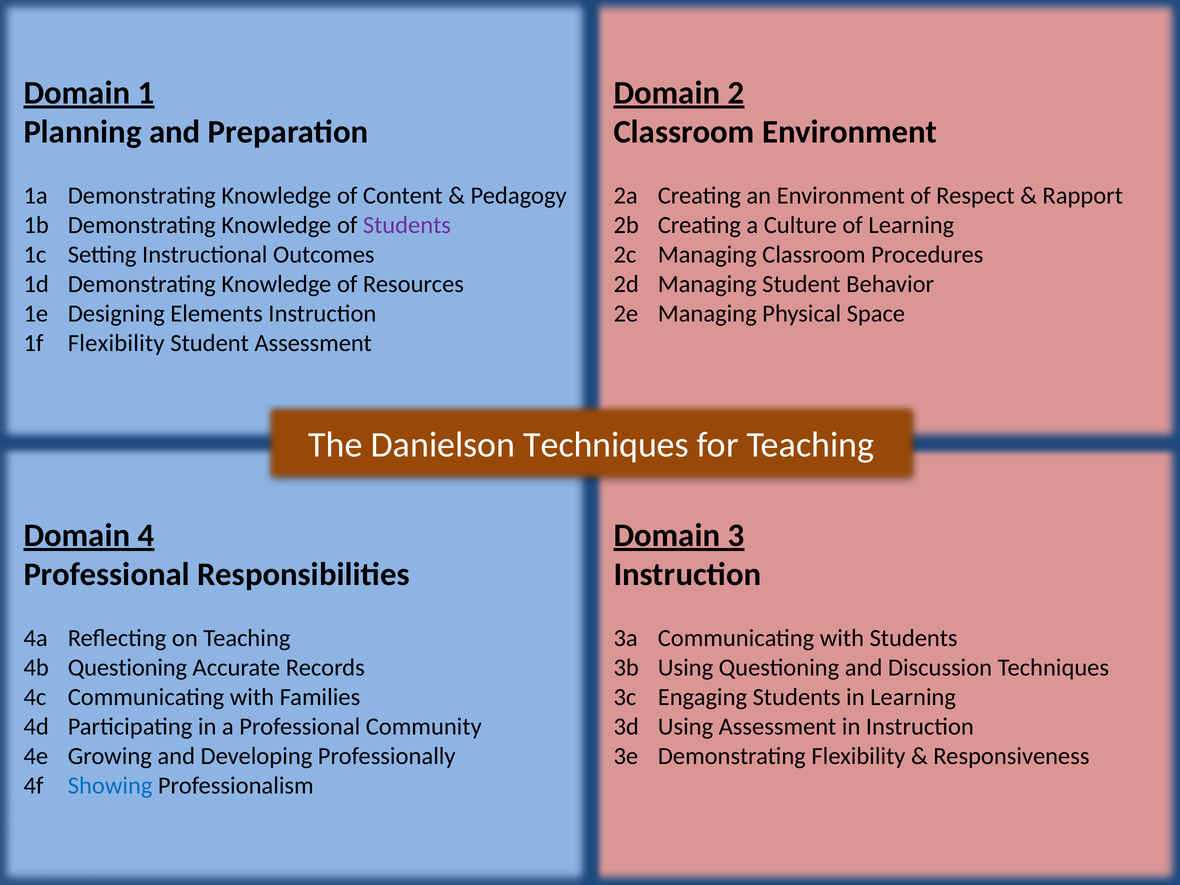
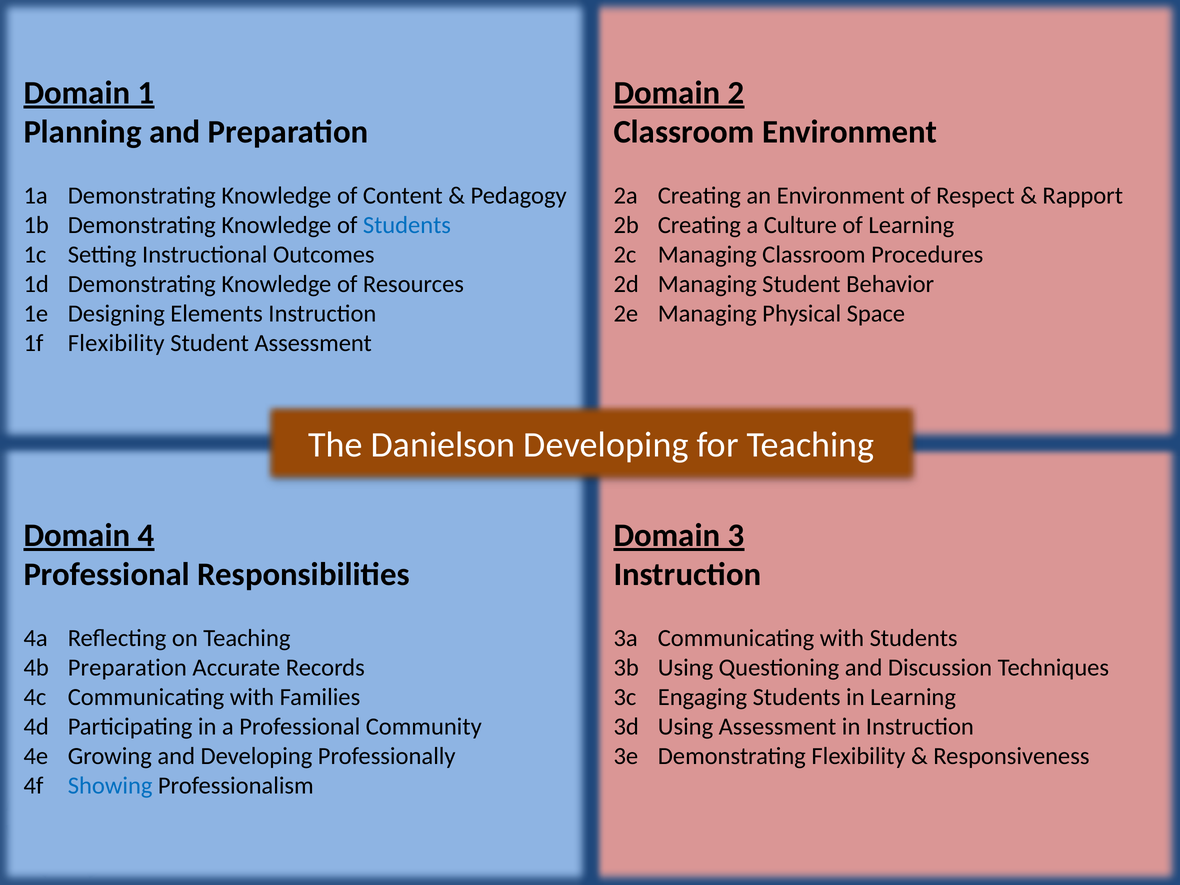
Students at (407, 225) colour: purple -> blue
Danielson Techniques: Techniques -> Developing
4b Questioning: Questioning -> Preparation
